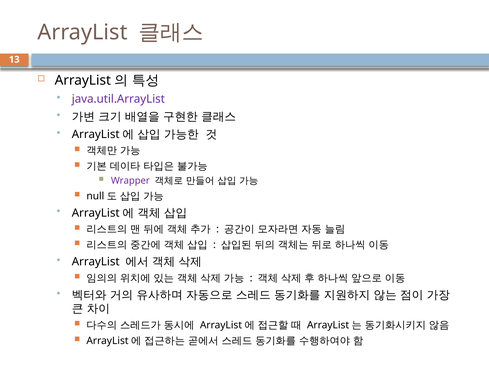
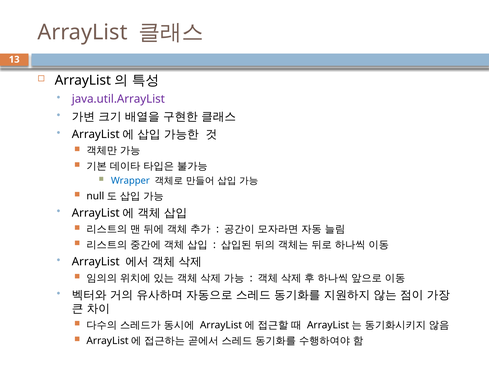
Wrapper colour: purple -> blue
